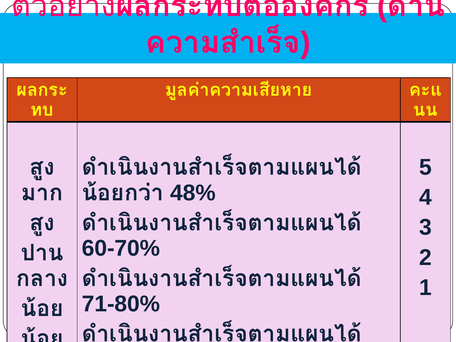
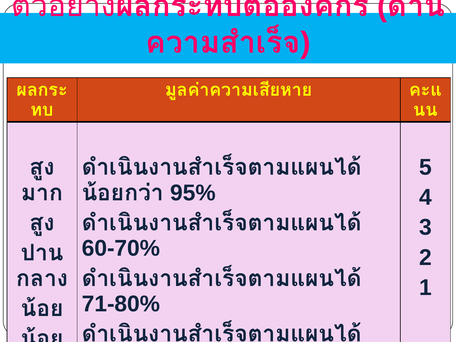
48%: 48% -> 95%
